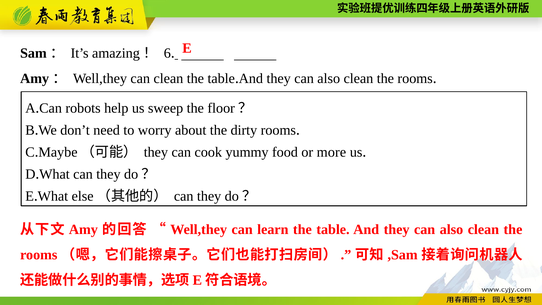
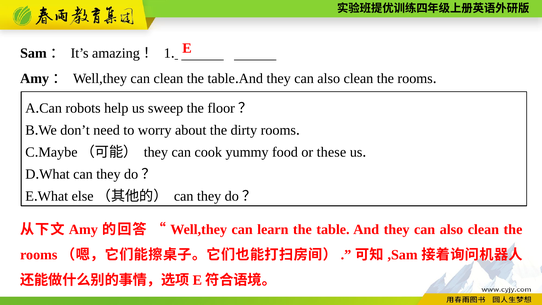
6: 6 -> 1
more: more -> these
